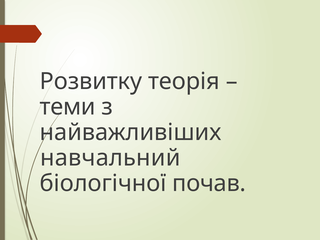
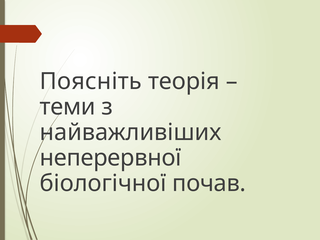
Розвитку: Розвитку -> Поясніть
навчальний: навчальний -> неперервної
